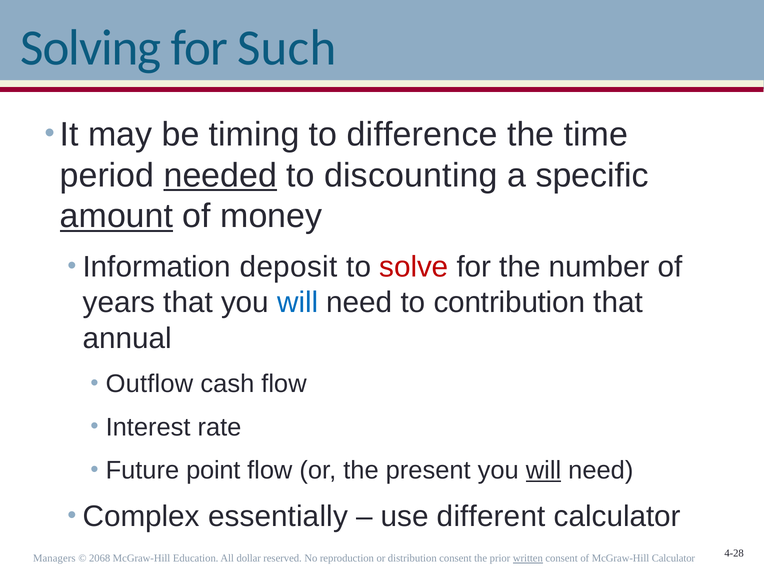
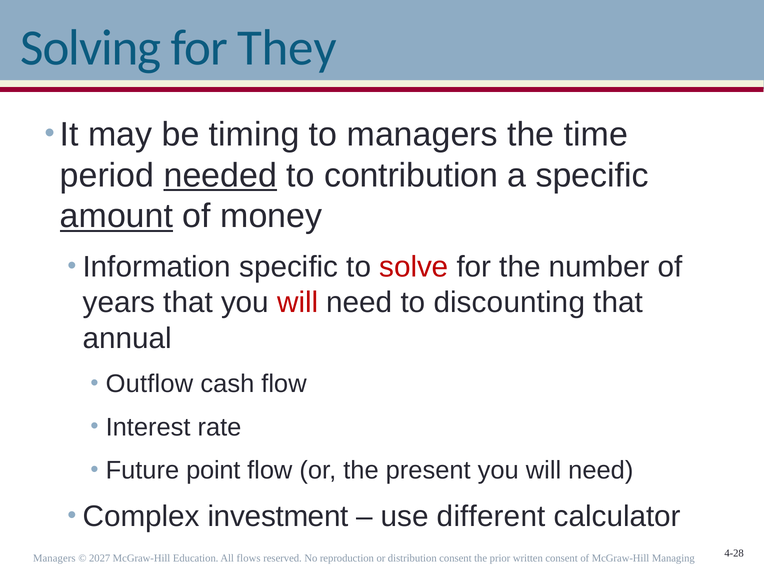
Such: Such -> They
to difference: difference -> managers
discounting: discounting -> contribution
Information deposit: deposit -> specific
will at (298, 303) colour: blue -> red
contribution: contribution -> discounting
will at (544, 470) underline: present -> none
essentially: essentially -> investment
2068: 2068 -> 2027
dollar: dollar -> flows
written underline: present -> none
McGraw-Hill Calculator: Calculator -> Managing
